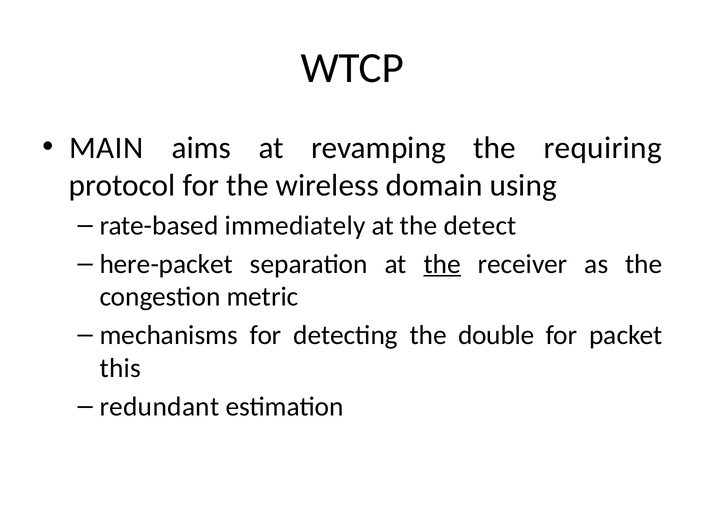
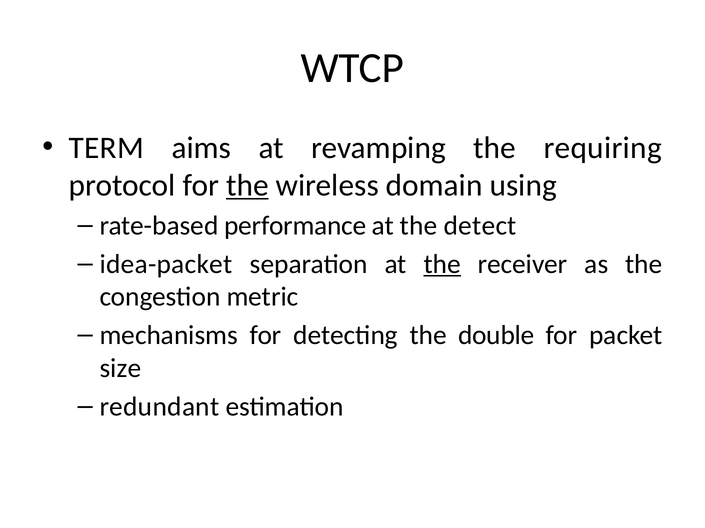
MAIN: MAIN -> TERM
the at (247, 186) underline: none -> present
immediately: immediately -> performance
here-packet: here-packet -> idea-packet
this: this -> size
